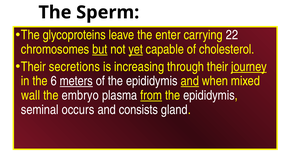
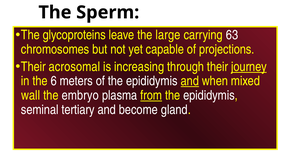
enter: enter -> large
22: 22 -> 63
but underline: present -> none
yet underline: present -> none
cholesterol: cholesterol -> projections
secretions: secretions -> acrosomal
meters underline: present -> none
occurs: occurs -> tertiary
consists: consists -> become
